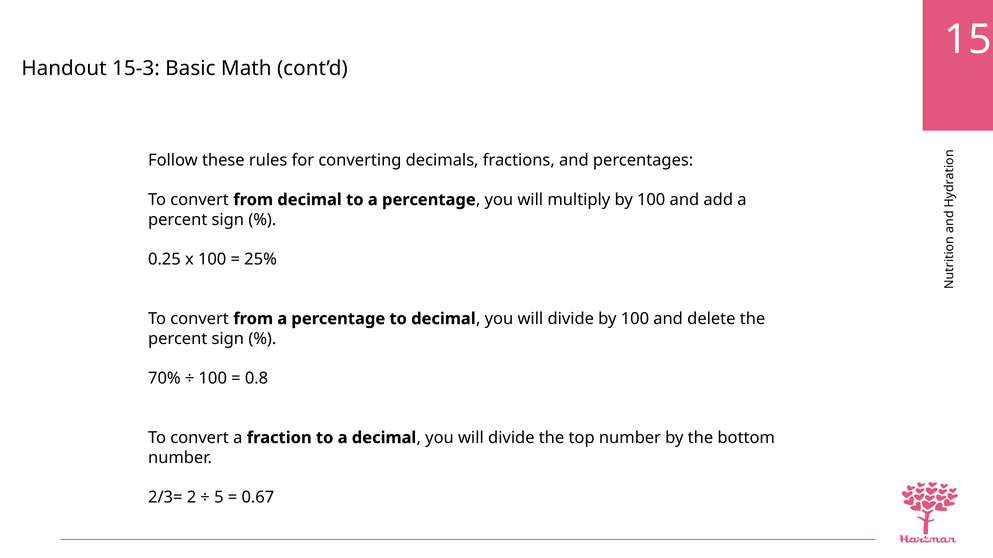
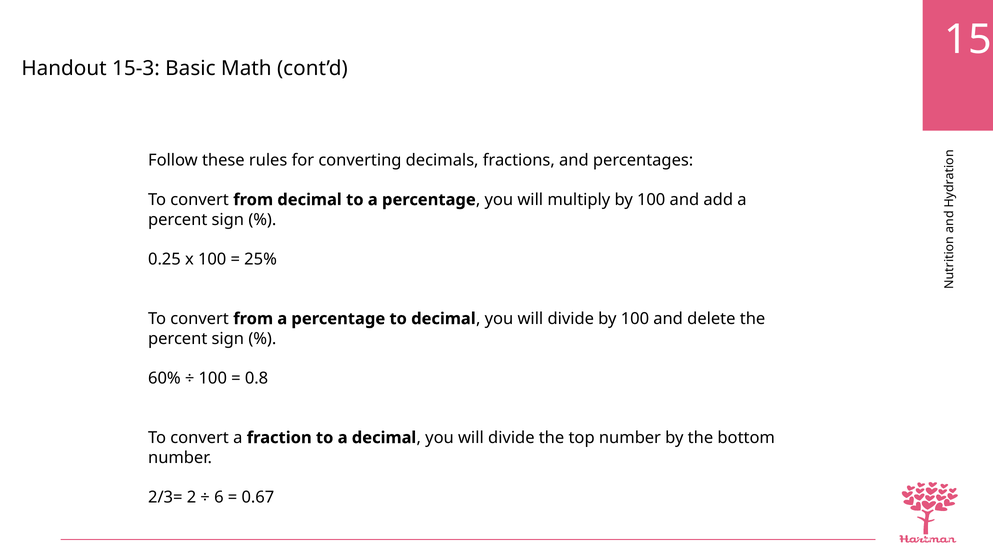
70%: 70% -> 60%
5: 5 -> 6
